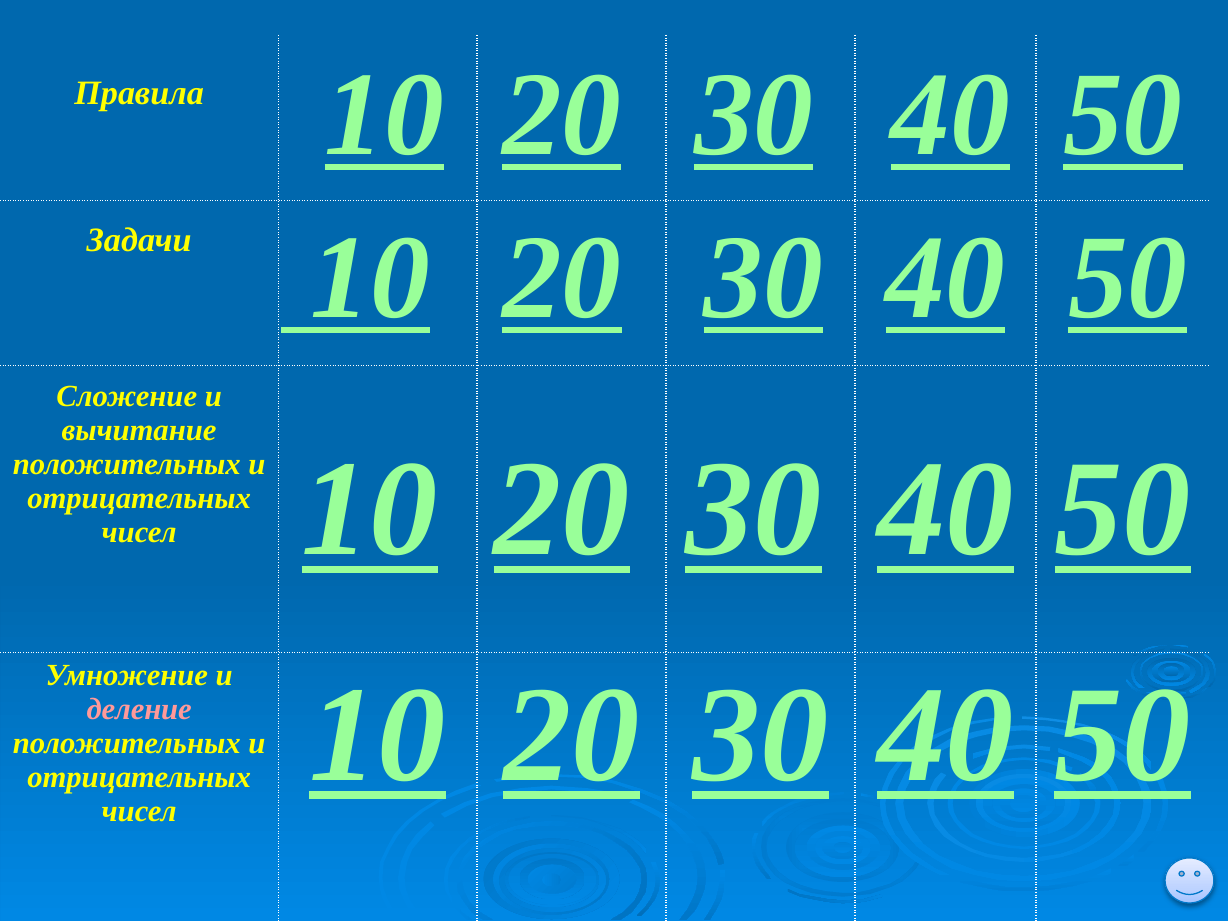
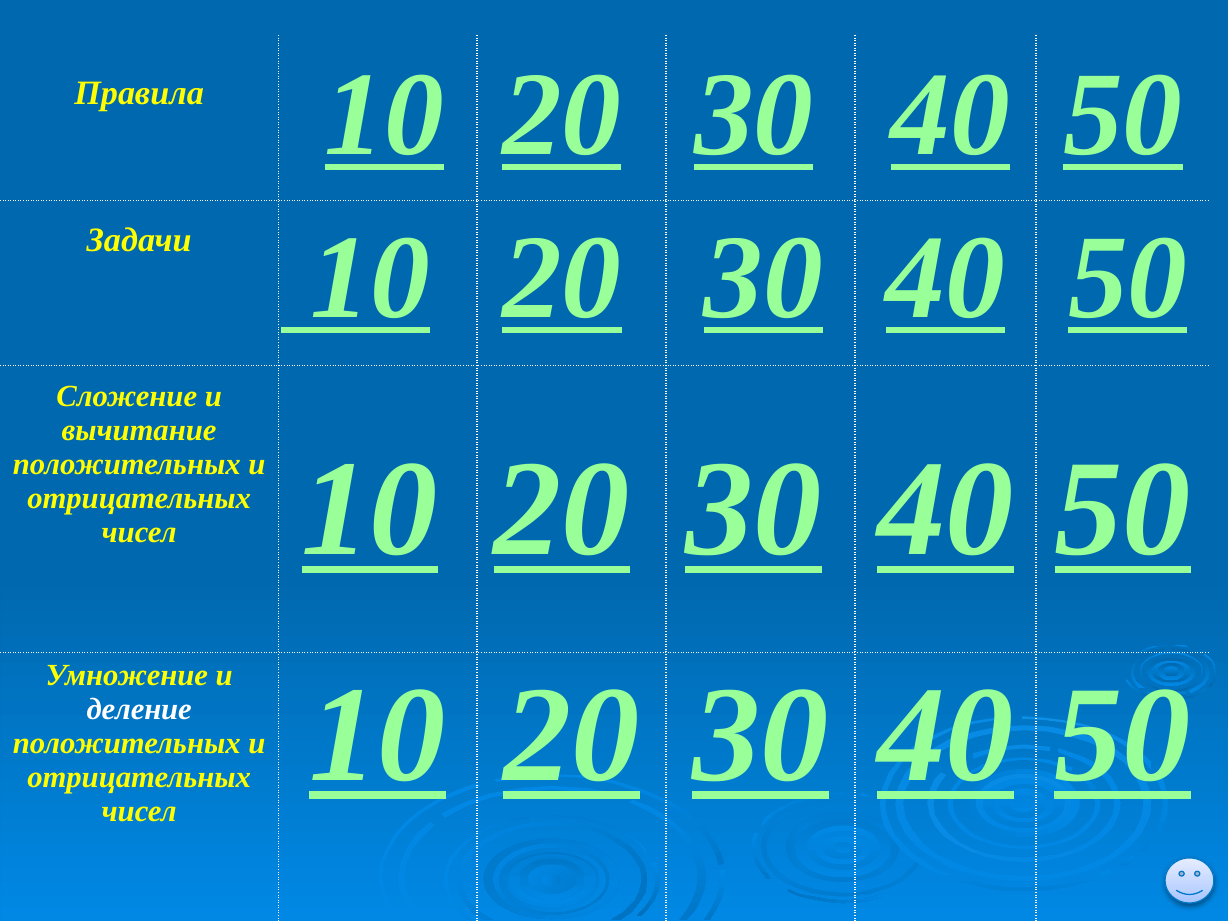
деление colour: pink -> white
